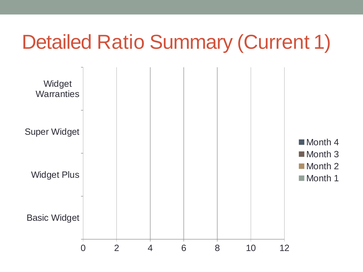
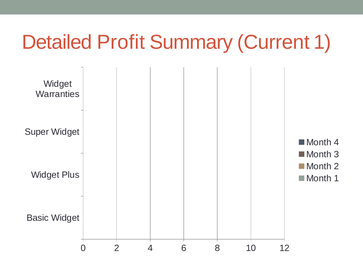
Ratio: Ratio -> Profit
